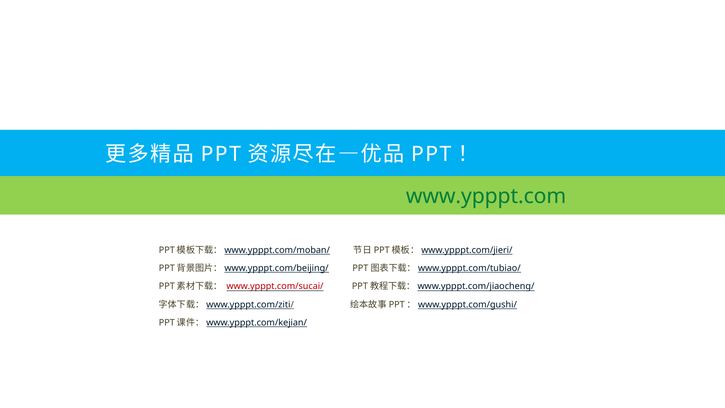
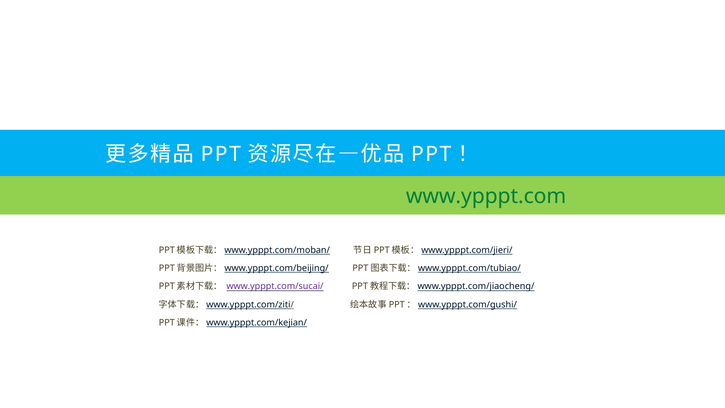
www.ypppt.com/sucai/ colour: red -> purple
